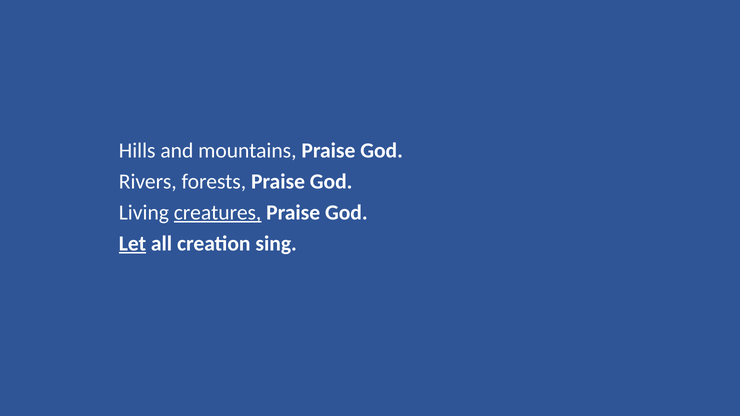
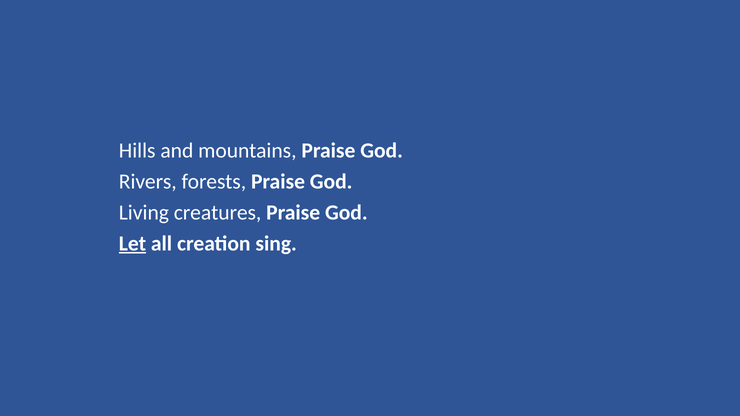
creatures underline: present -> none
